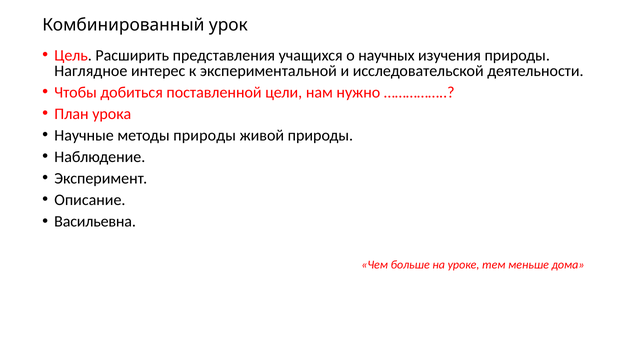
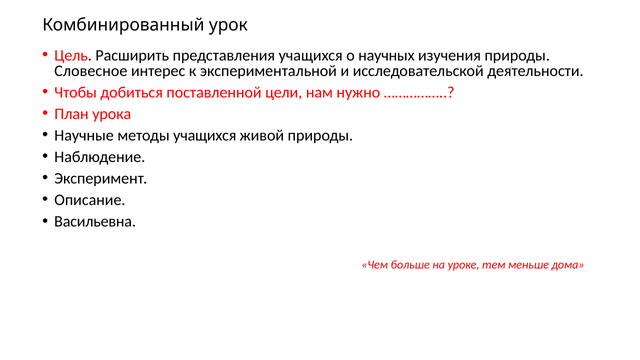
Наглядное: Наглядное -> Словесное
методы природы: природы -> учащихся
